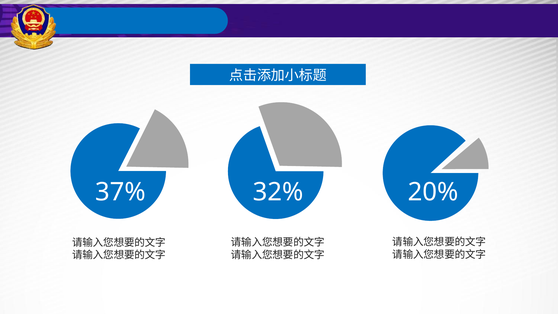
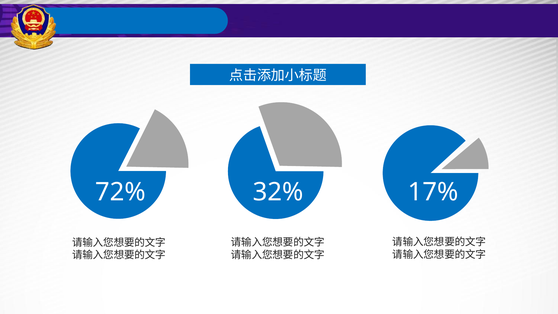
37%: 37% -> 72%
20%: 20% -> 17%
